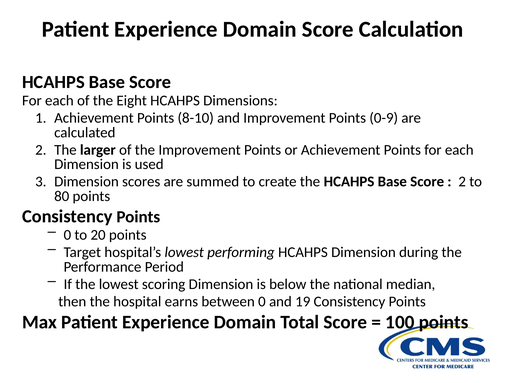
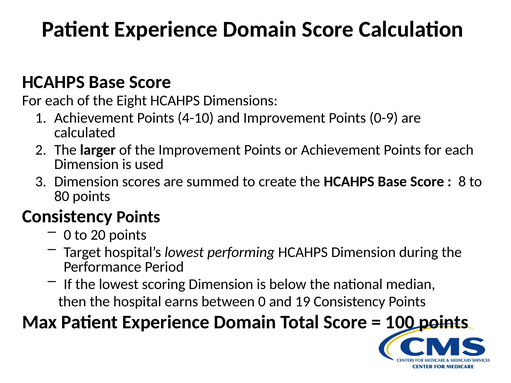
8-10: 8-10 -> 4-10
2 at (462, 182): 2 -> 8
